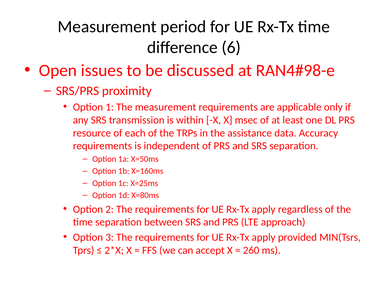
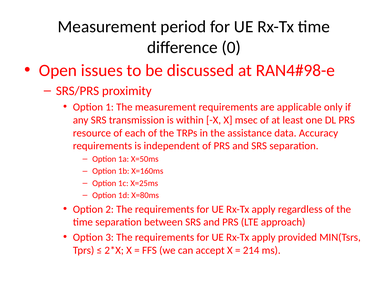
6: 6 -> 0
260: 260 -> 214
